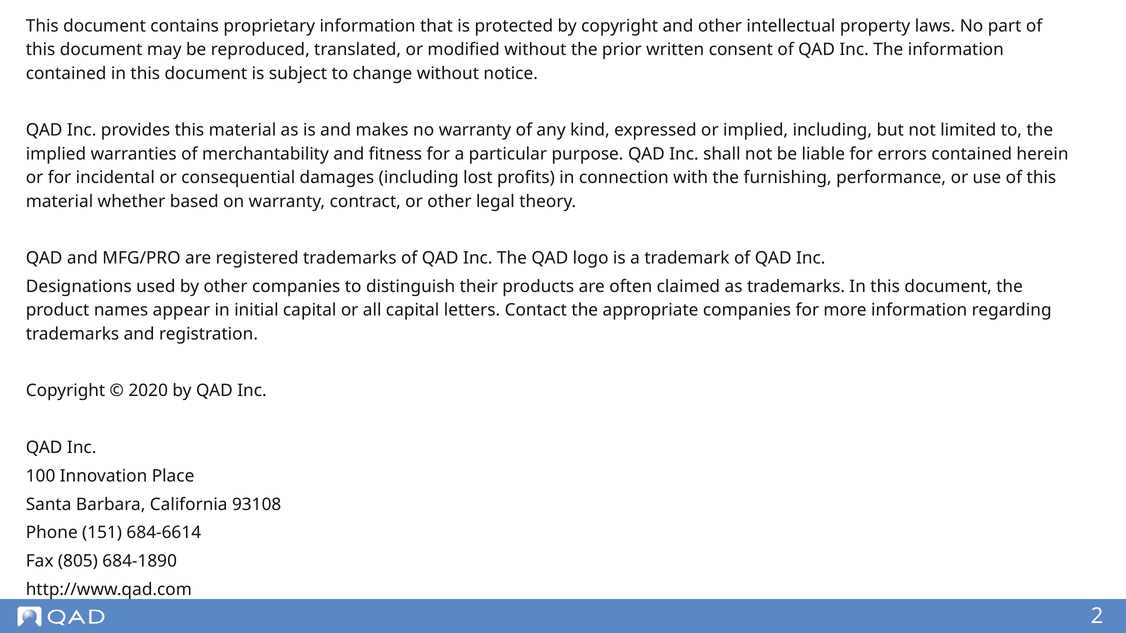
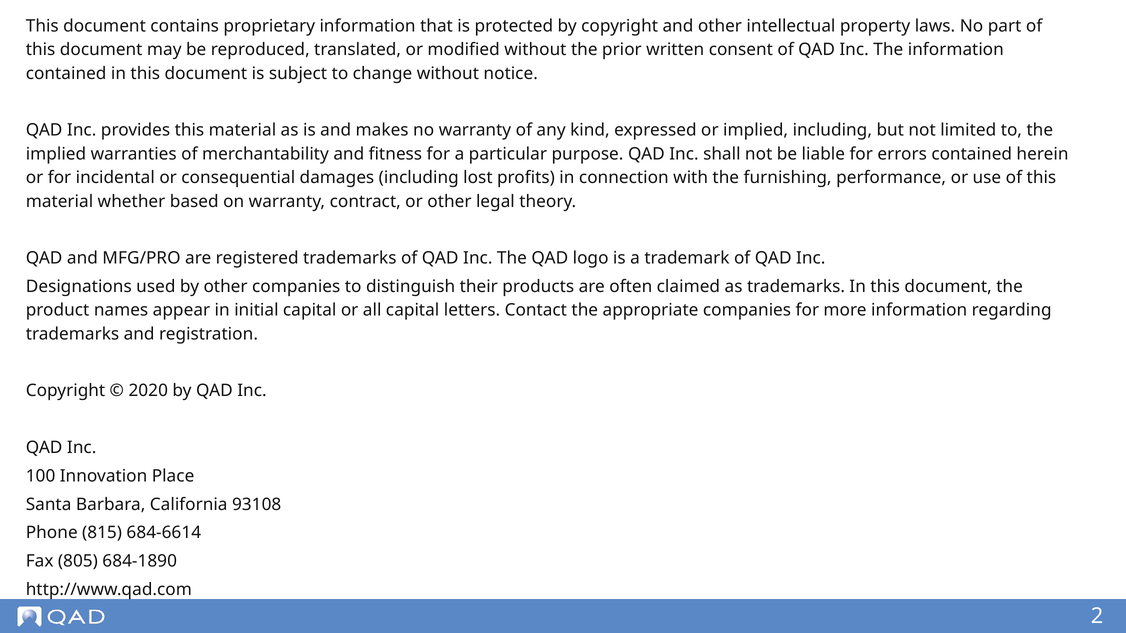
151: 151 -> 815
